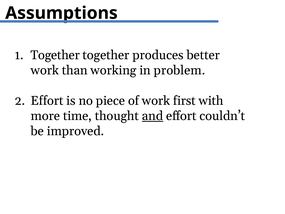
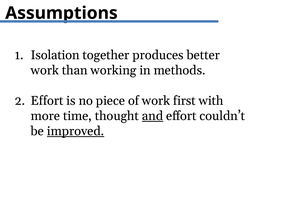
Together at (55, 55): Together -> Isolation
problem: problem -> methods
improved underline: none -> present
